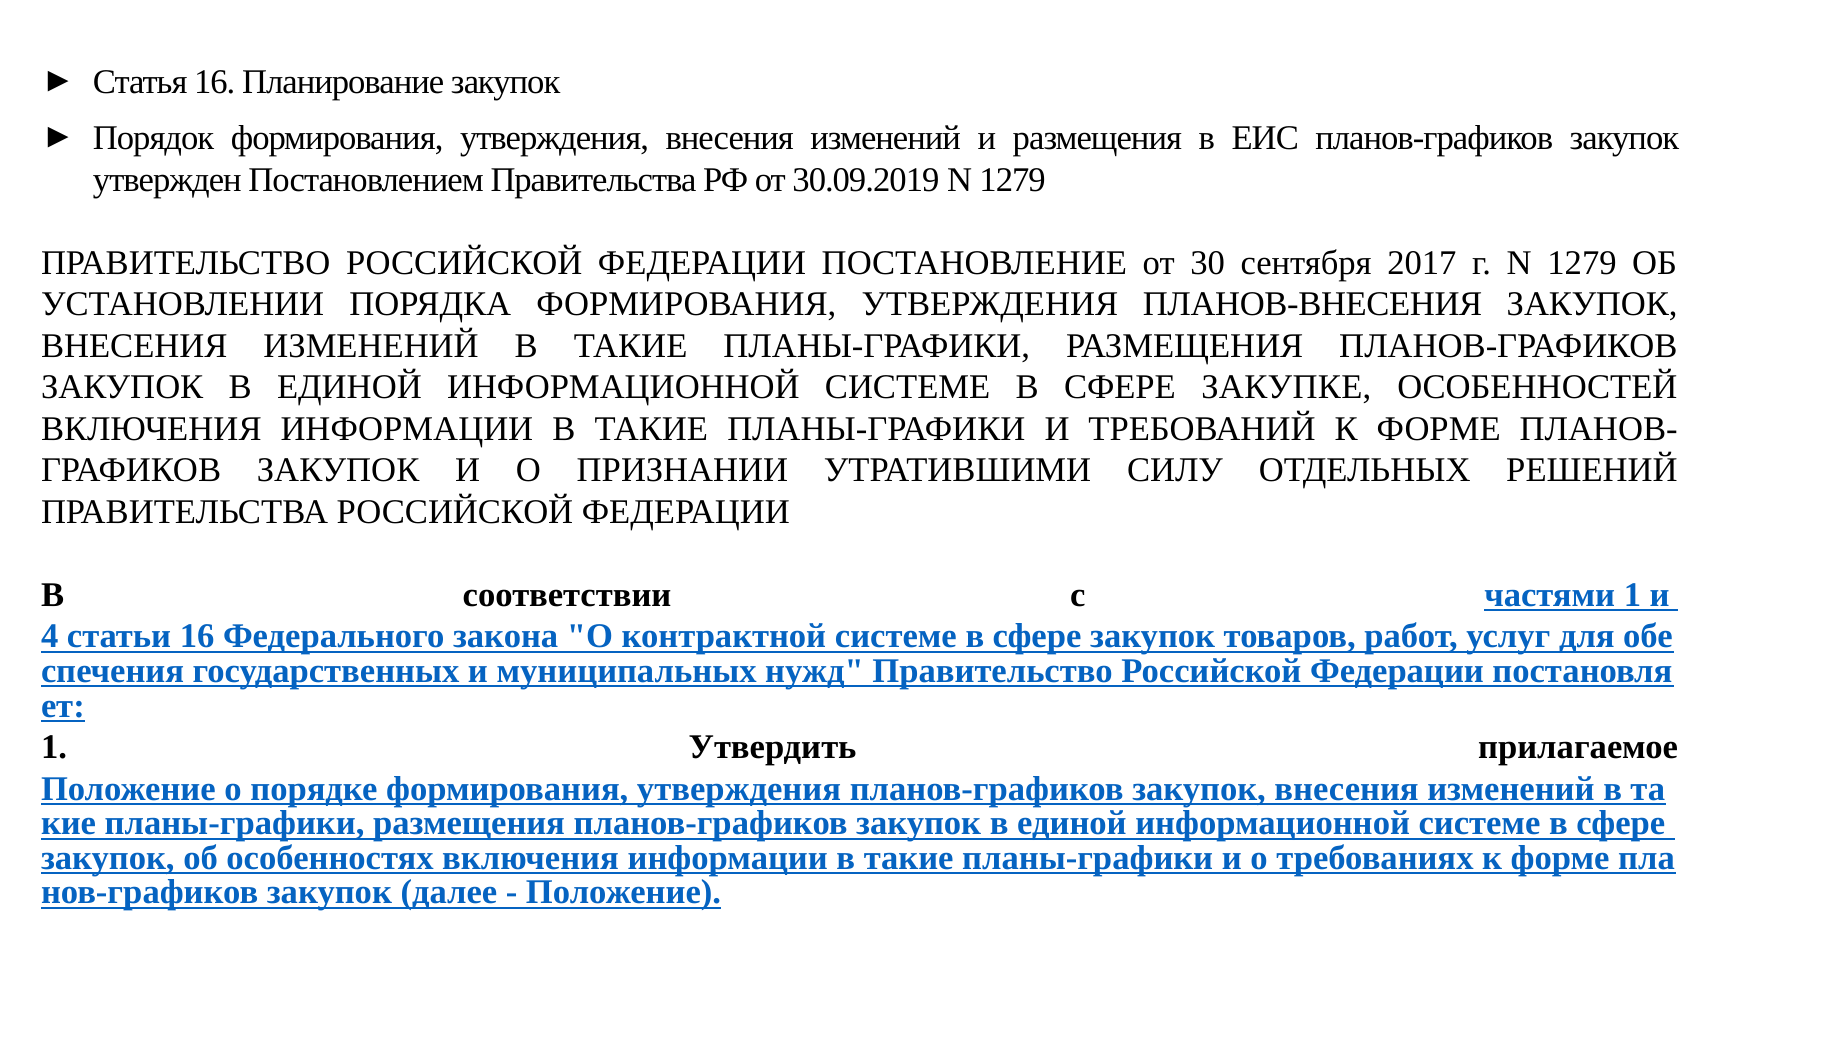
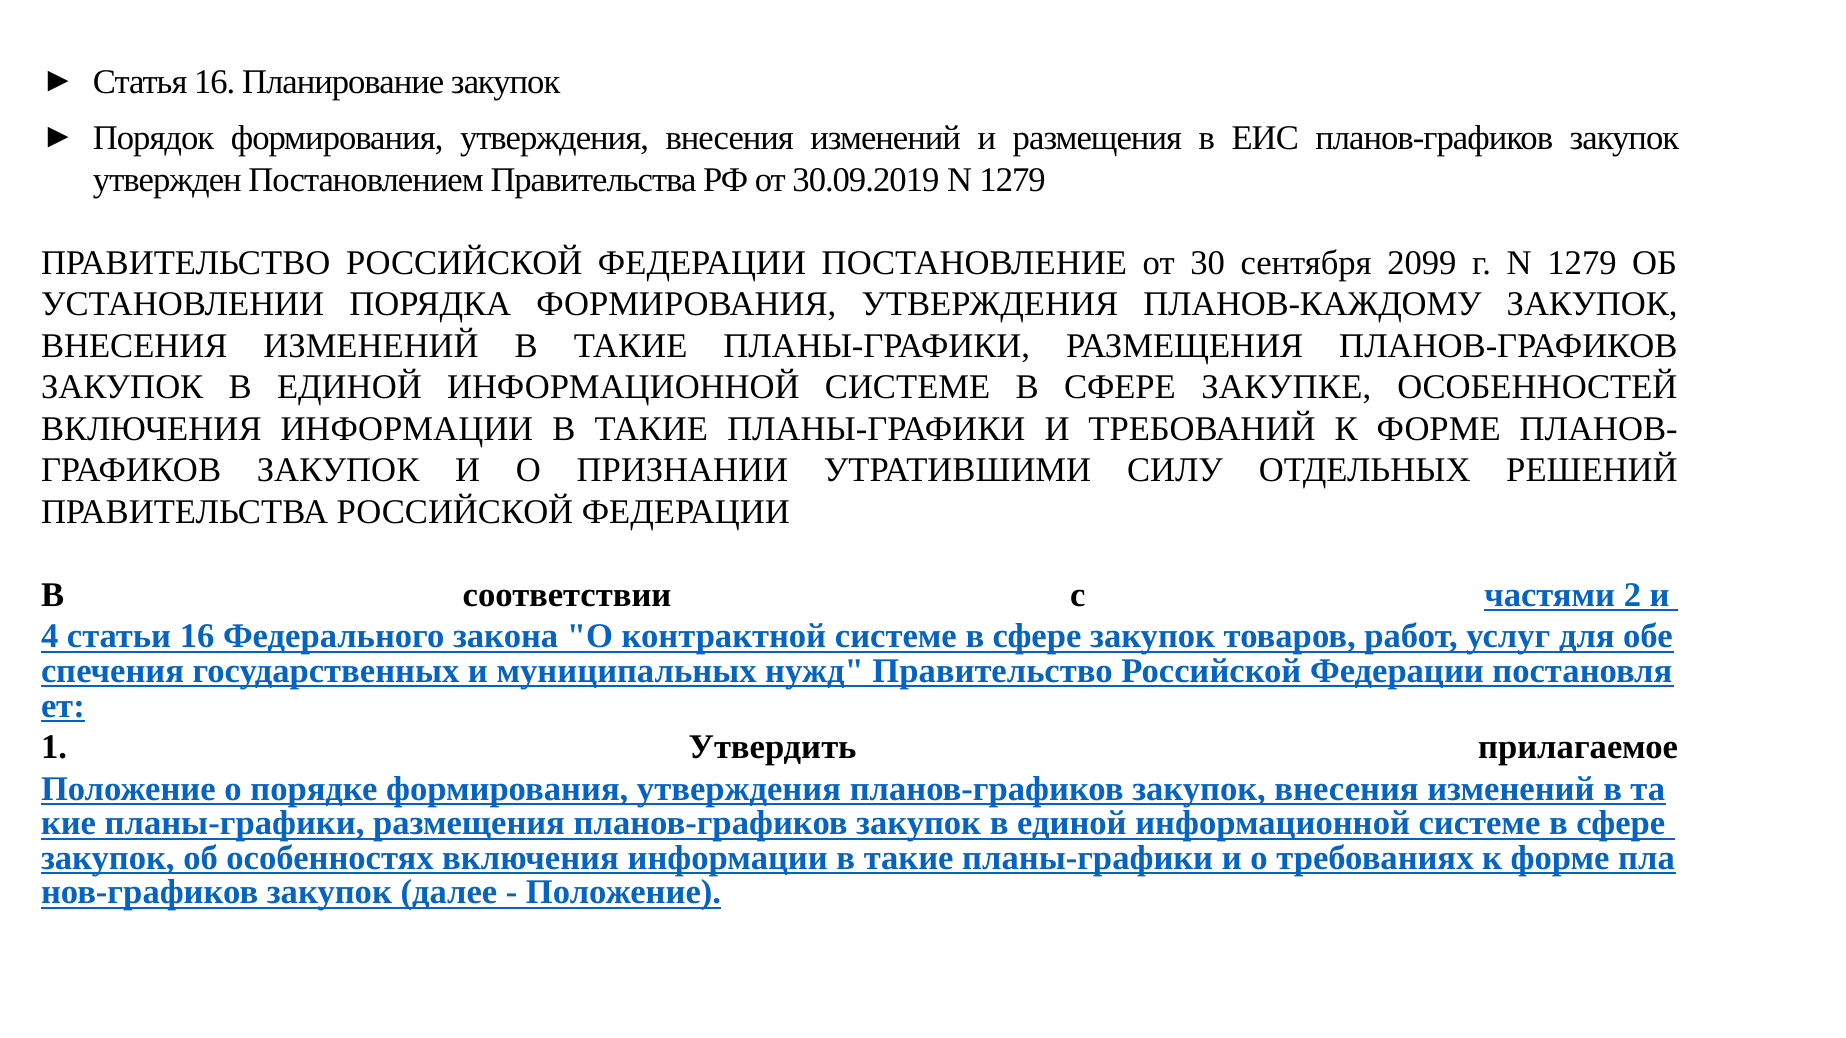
2017: 2017 -> 2099
ПЛАНОВ-ВНЕСЕНИЯ: ПЛАНОВ-ВНЕСЕНИЯ -> ПЛАНОВ-КАЖДОМУ
частями 1: 1 -> 2
